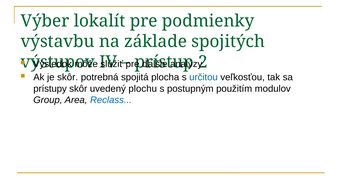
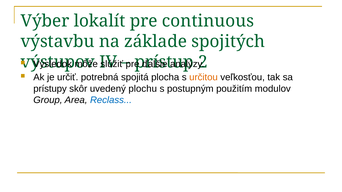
podmienky: podmienky -> continuous
je skôr: skôr -> určiť
určitou colour: blue -> orange
